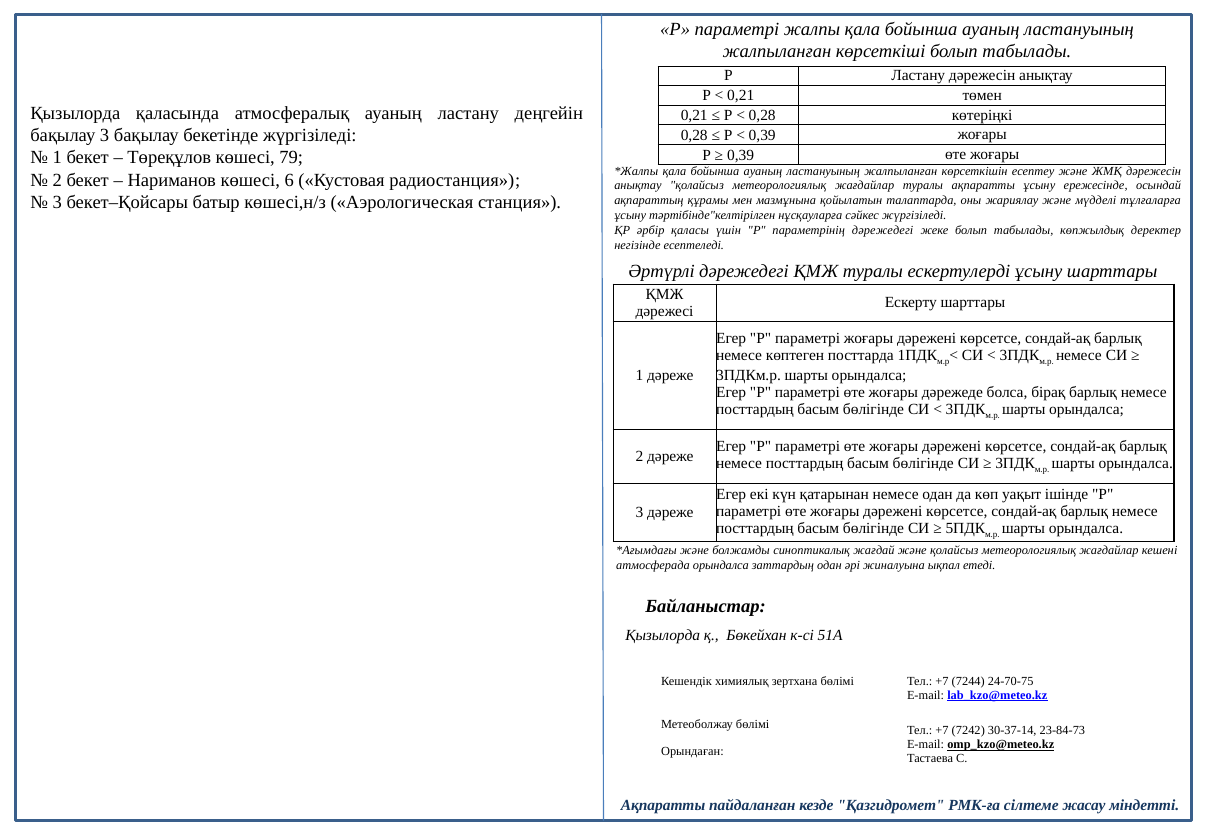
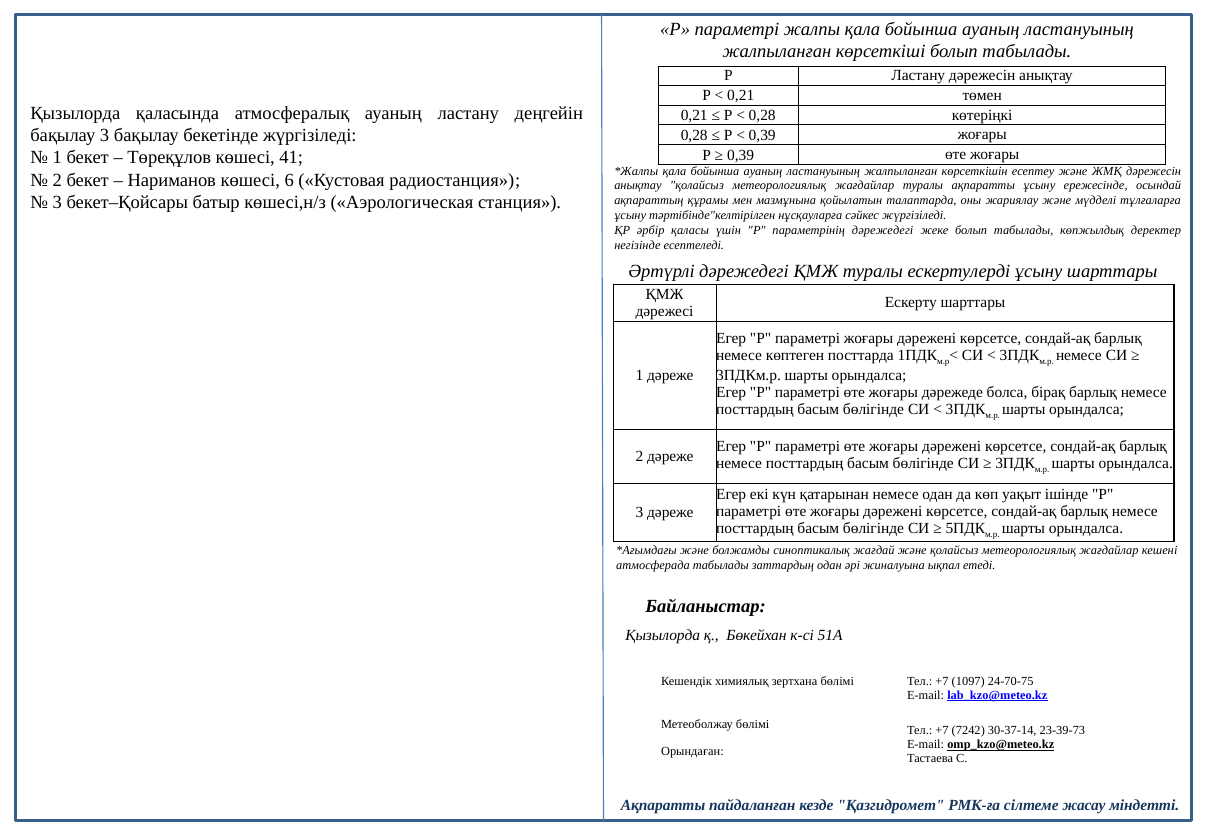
79: 79 -> 41
атмосферада орындалса: орындалса -> табылады
7244: 7244 -> 1097
23-84-73: 23-84-73 -> 23-39-73
